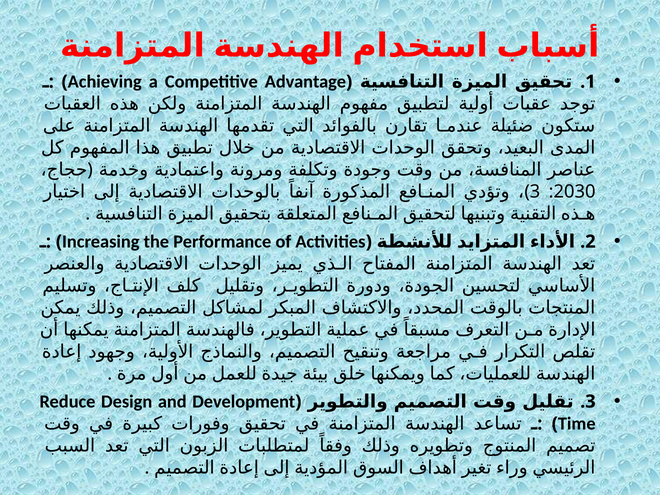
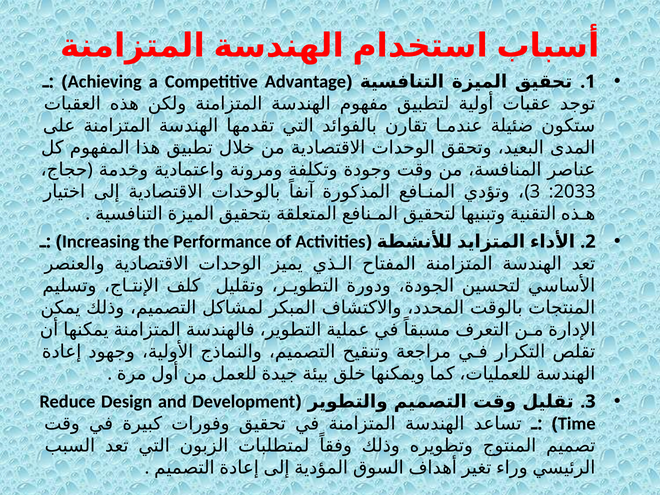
2030: 2030 -> 2033
